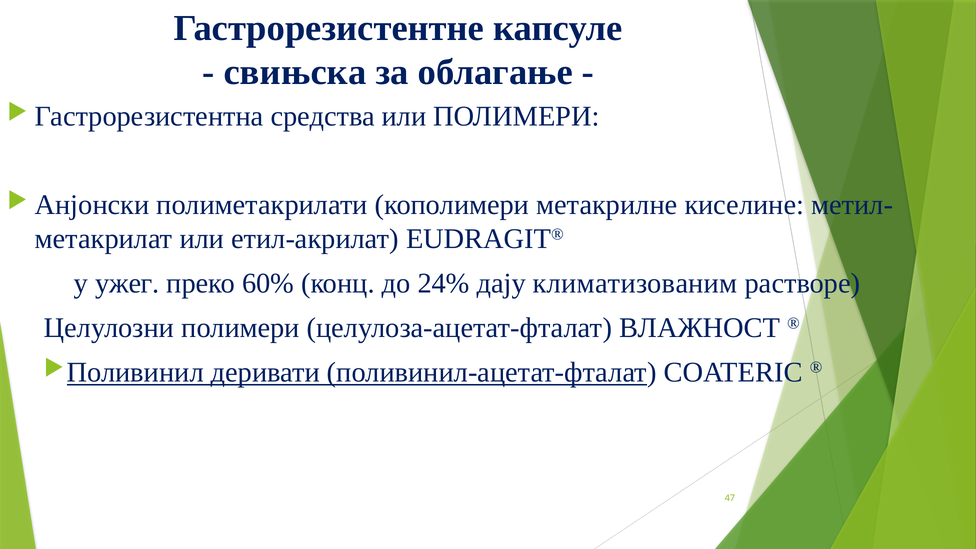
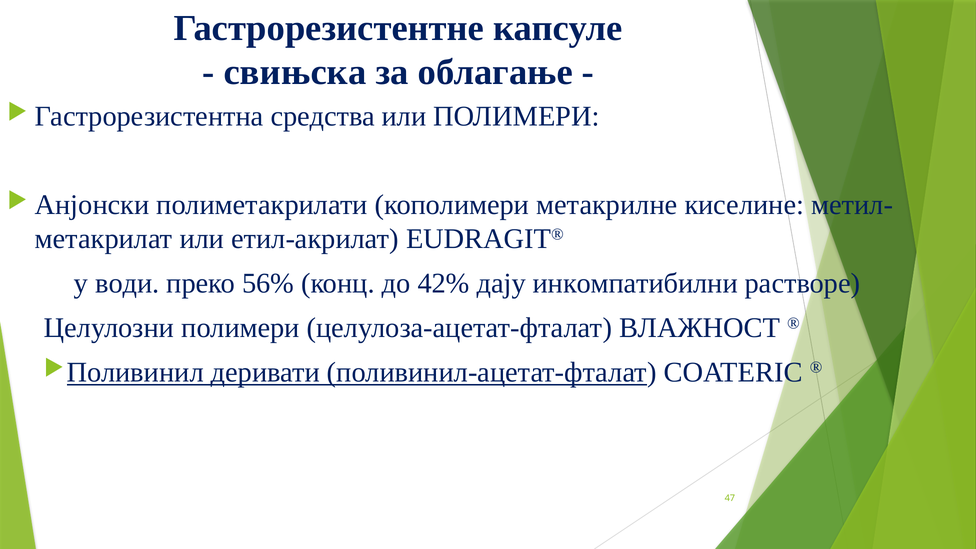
ужег: ужег -> води
60%: 60% -> 56%
24%: 24% -> 42%
климатизованим: климатизованим -> инкомпатибилни
